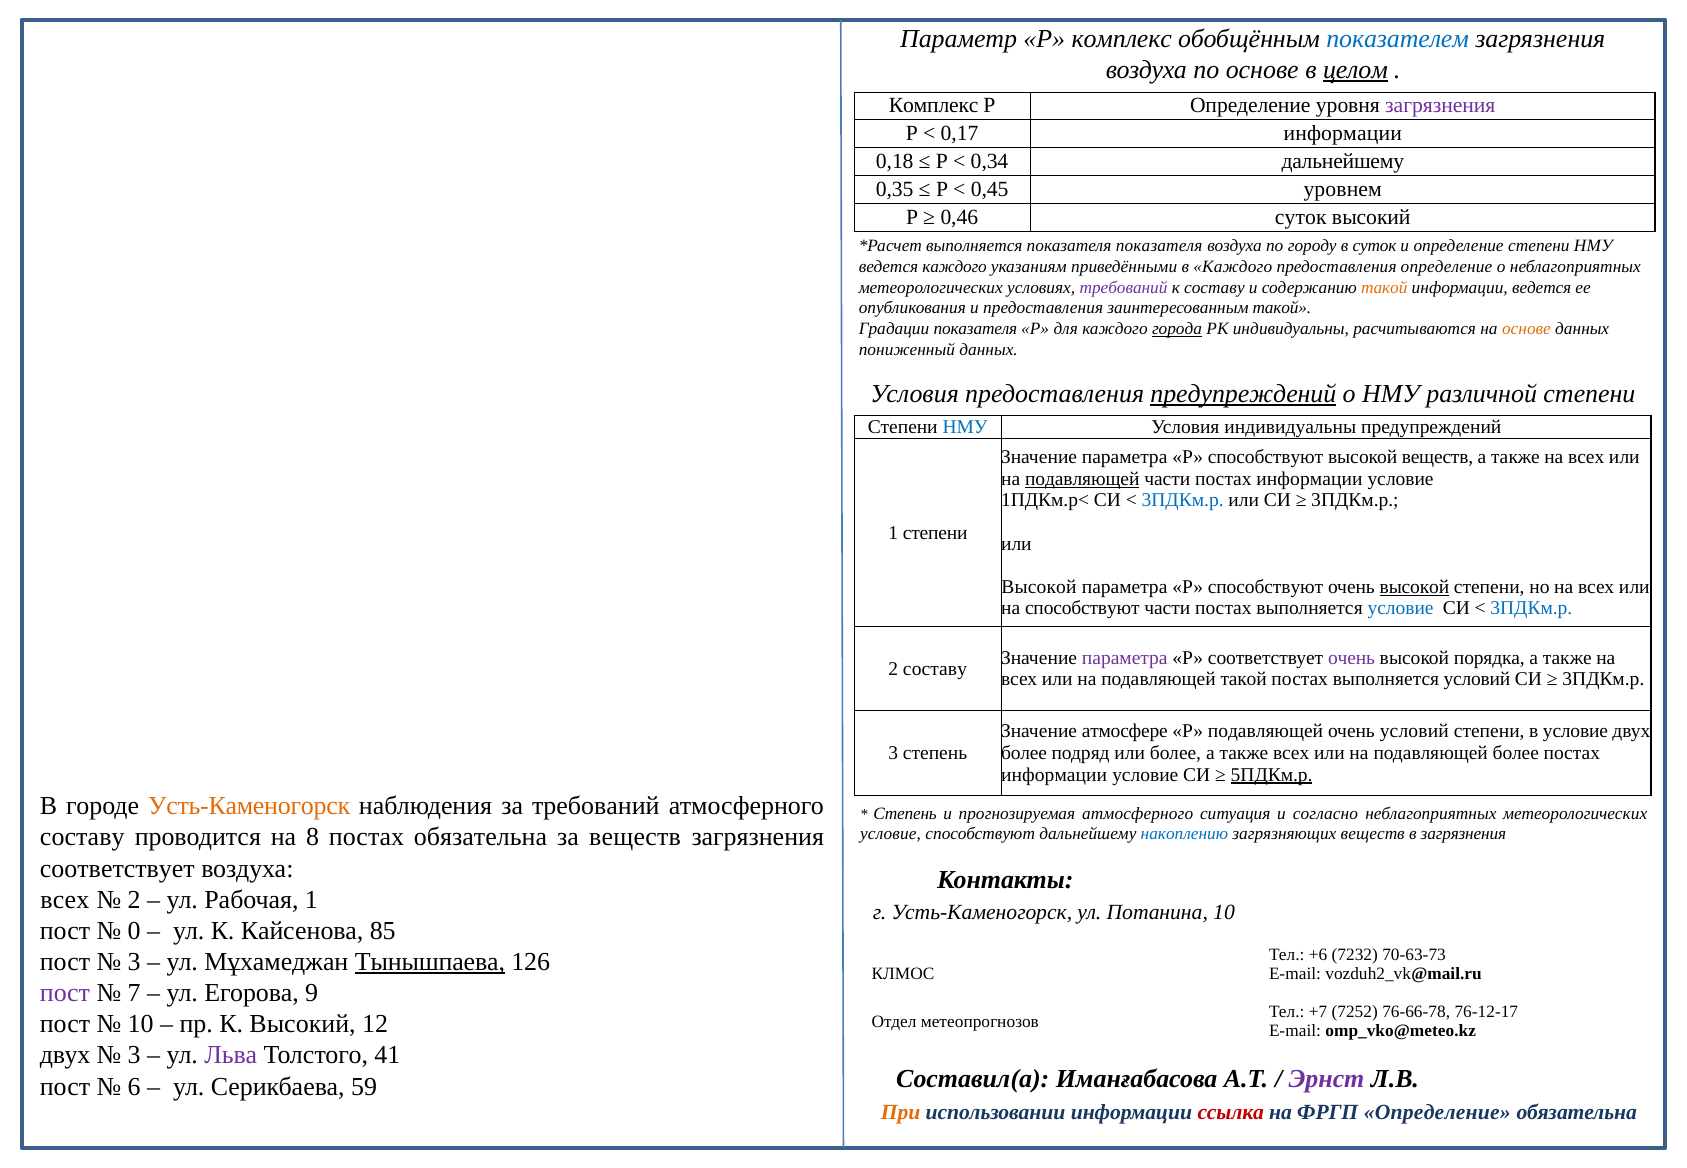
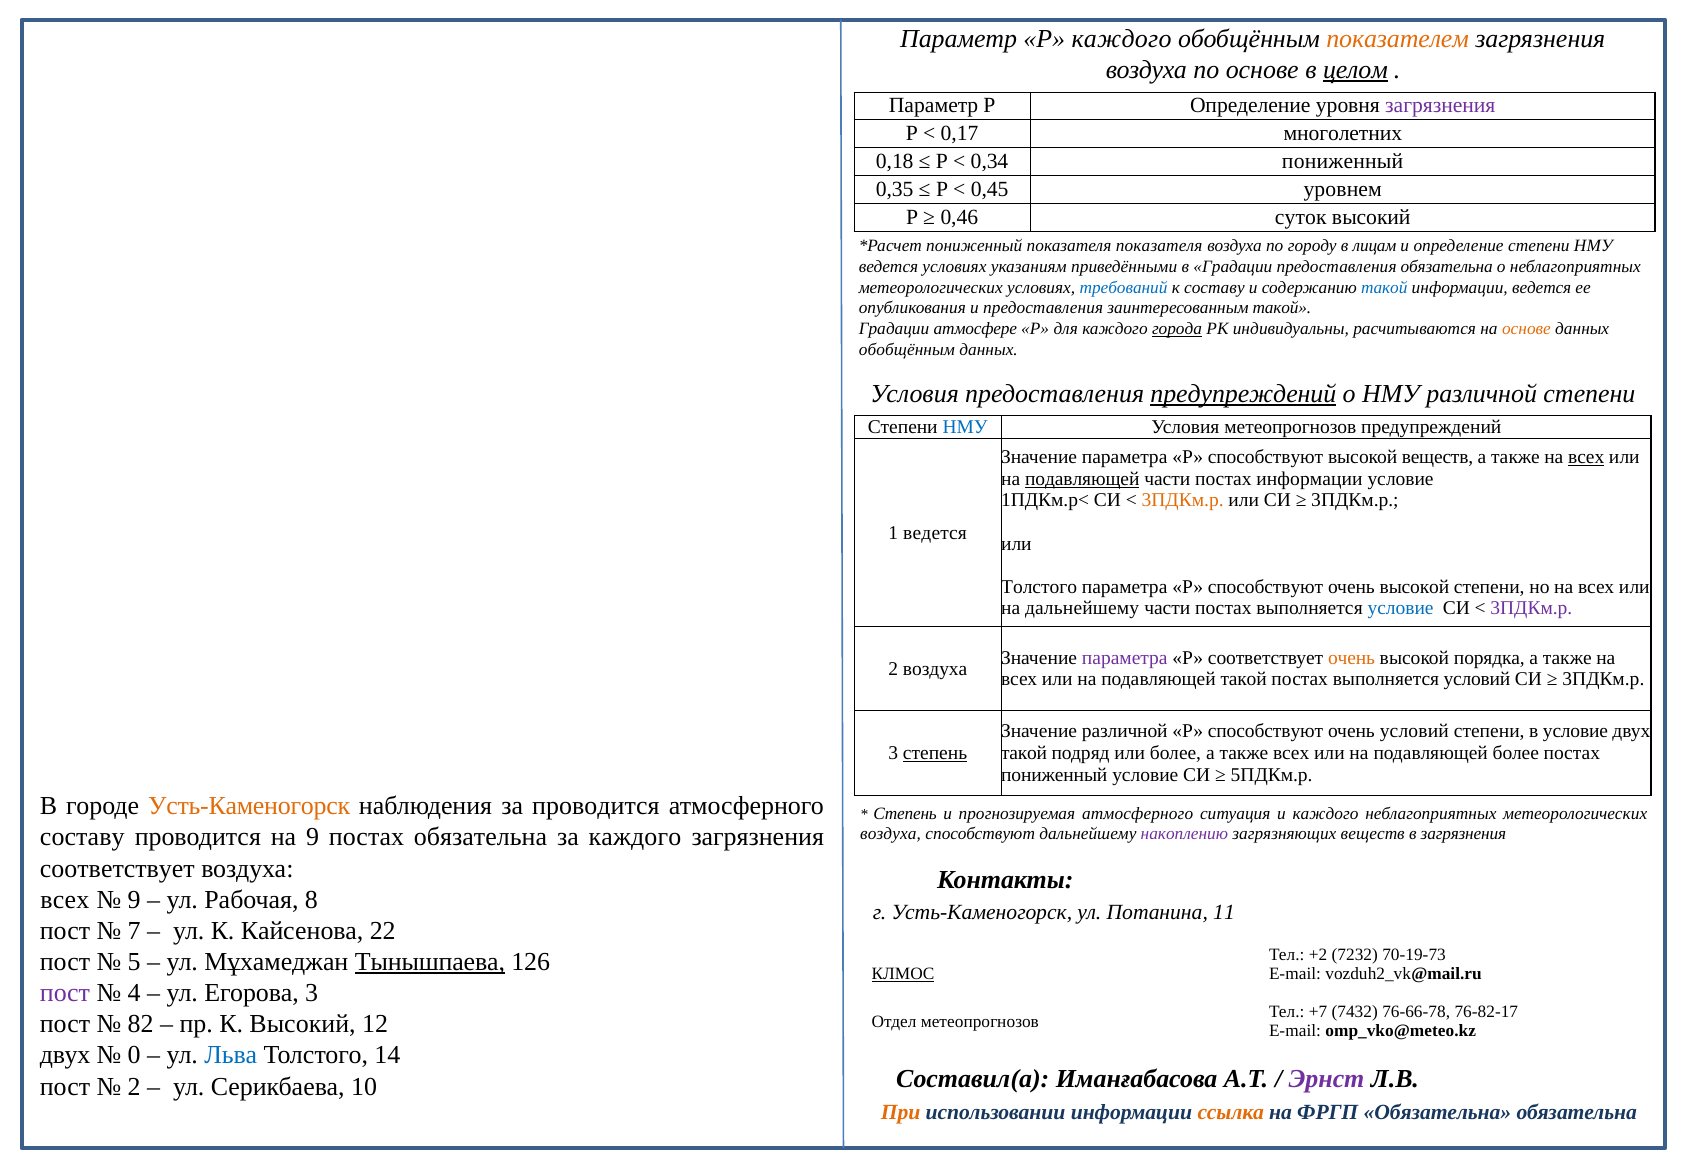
Р комплекс: комплекс -> каждого
показателем colour: blue -> orange
Комплекс at (934, 106): Комплекс -> Параметр
0,17 информации: информации -> многолетних
0,34 дальнейшему: дальнейшему -> пониженный
выполняется at (974, 246): выполняется -> пониженный
в суток: суток -> лицам
ведется каждого: каждого -> условиях
в Каждого: Каждого -> Градации
предоставления определение: определение -> обязательна
требований at (1124, 287) colour: purple -> blue
такой at (1384, 287) colour: orange -> blue
Градации показателя: показателя -> атмосфере
пониженный at (907, 349): пониженный -> обобщённым
Условия индивидуальны: индивидуальны -> метеопрогнозов
всех at (1586, 457) underline: none -> present
3ПДКм.р at (1183, 500) colour: blue -> orange
1 степени: степени -> ведется
Высокой at (1039, 587): Высокой -> Толстого
высокой at (1414, 587) underline: present -> none
на способствуют: способствуют -> дальнейшему
3ПДКм.р at (1531, 608) colour: blue -> purple
очень at (1352, 658) colour: purple -> orange
2 составу: составу -> воздуха
Значение атмосфере: атмосфере -> различной
подавляющей at (1265, 731): подавляющей -> способствуют
степень at (935, 753) underline: none -> present
более at (1024, 753): более -> такой
информации at (1054, 775): информации -> пониженный
5ПДКм.р underline: present -> none
за требований: требований -> проводится
и согласно: согласно -> каждого
на 8: 8 -> 9
за веществ: веществ -> каждого
условие at (891, 834): условие -> воздуха
накоплению colour: blue -> purple
2 at (134, 900): 2 -> 9
Рабочая 1: 1 -> 8
Потанина 10: 10 -> 11
0: 0 -> 7
85: 85 -> 22
+6: +6 -> +2
70-63-73: 70-63-73 -> 70-19-73
3 at (134, 962): 3 -> 5
КЛМОС underline: none -> present
7: 7 -> 4
Егорова 9: 9 -> 3
7252: 7252 -> 7432
76-12-17: 76-12-17 -> 76-82-17
10 at (141, 1024): 10 -> 82
3 at (134, 1055): 3 -> 0
Льва colour: purple -> blue
41: 41 -> 14
6 at (134, 1086): 6 -> 2
59: 59 -> 10
ссылка colour: red -> orange
ФРГП Определение: Определение -> Обязательна
